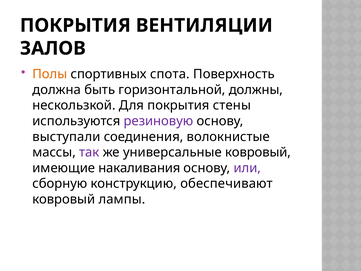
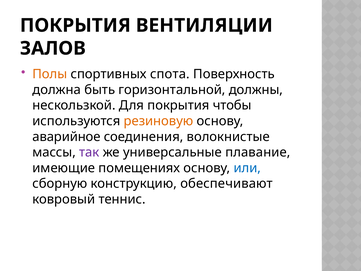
стены: стены -> чтобы
резиновую colour: purple -> orange
выступали: выступали -> аварийное
универсальные ковровый: ковровый -> плавание
накаливания: накаливания -> помещениях
или colour: purple -> blue
лампы: лампы -> теннис
